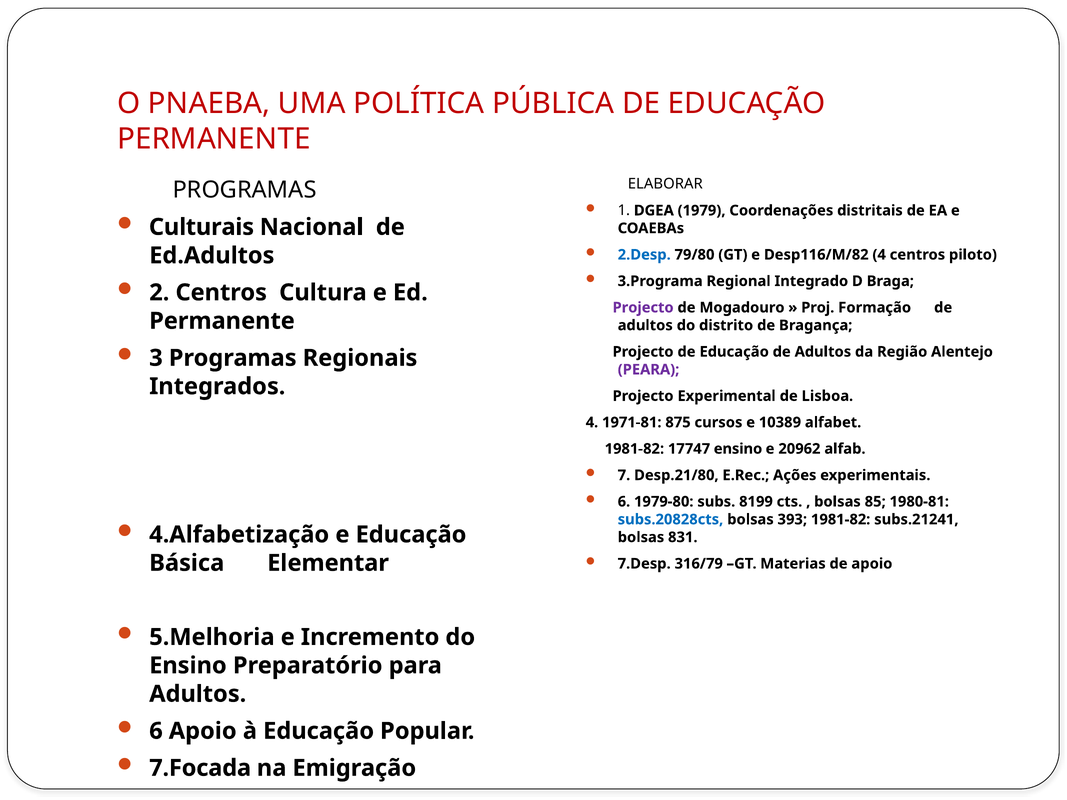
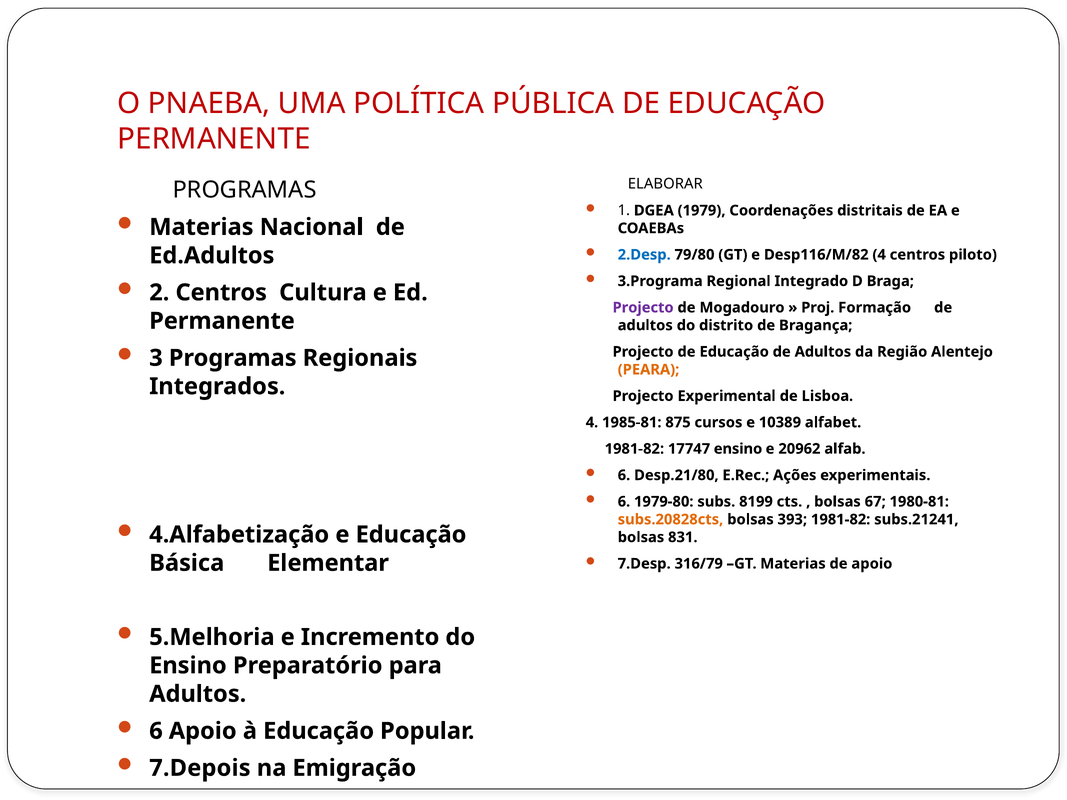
Culturais at (201, 227): Culturais -> Materias
PEARA colour: purple -> orange
1971-81: 1971-81 -> 1985-81
7 at (624, 475): 7 -> 6
85: 85 -> 67
subs.20828cts colour: blue -> orange
7.Focada: 7.Focada -> 7.Depois
